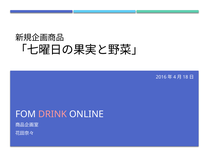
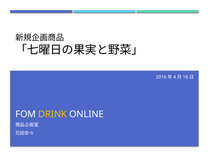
DRINK colour: pink -> yellow
